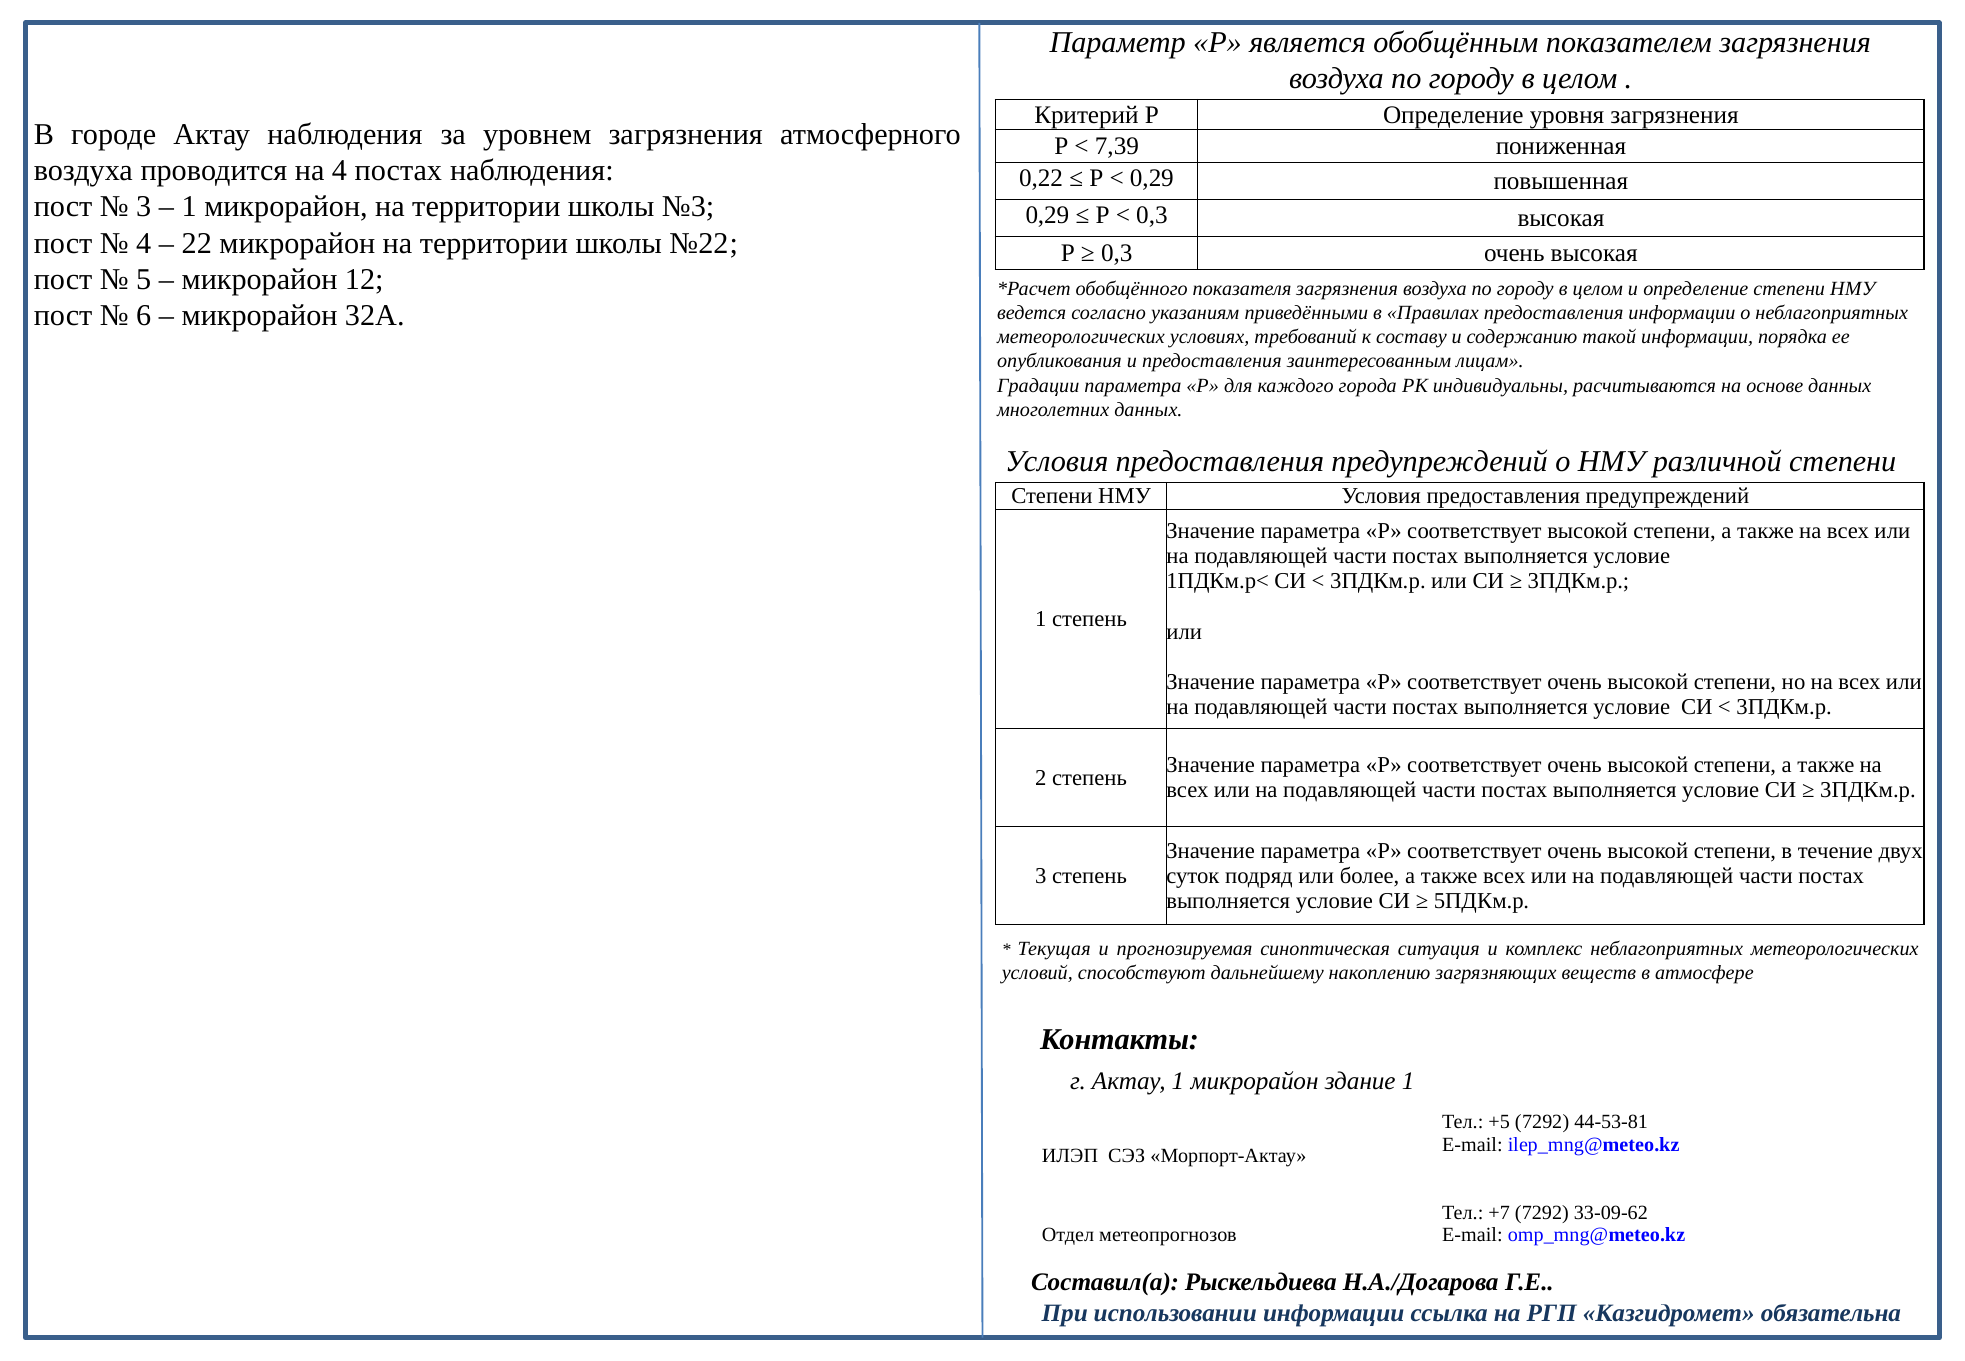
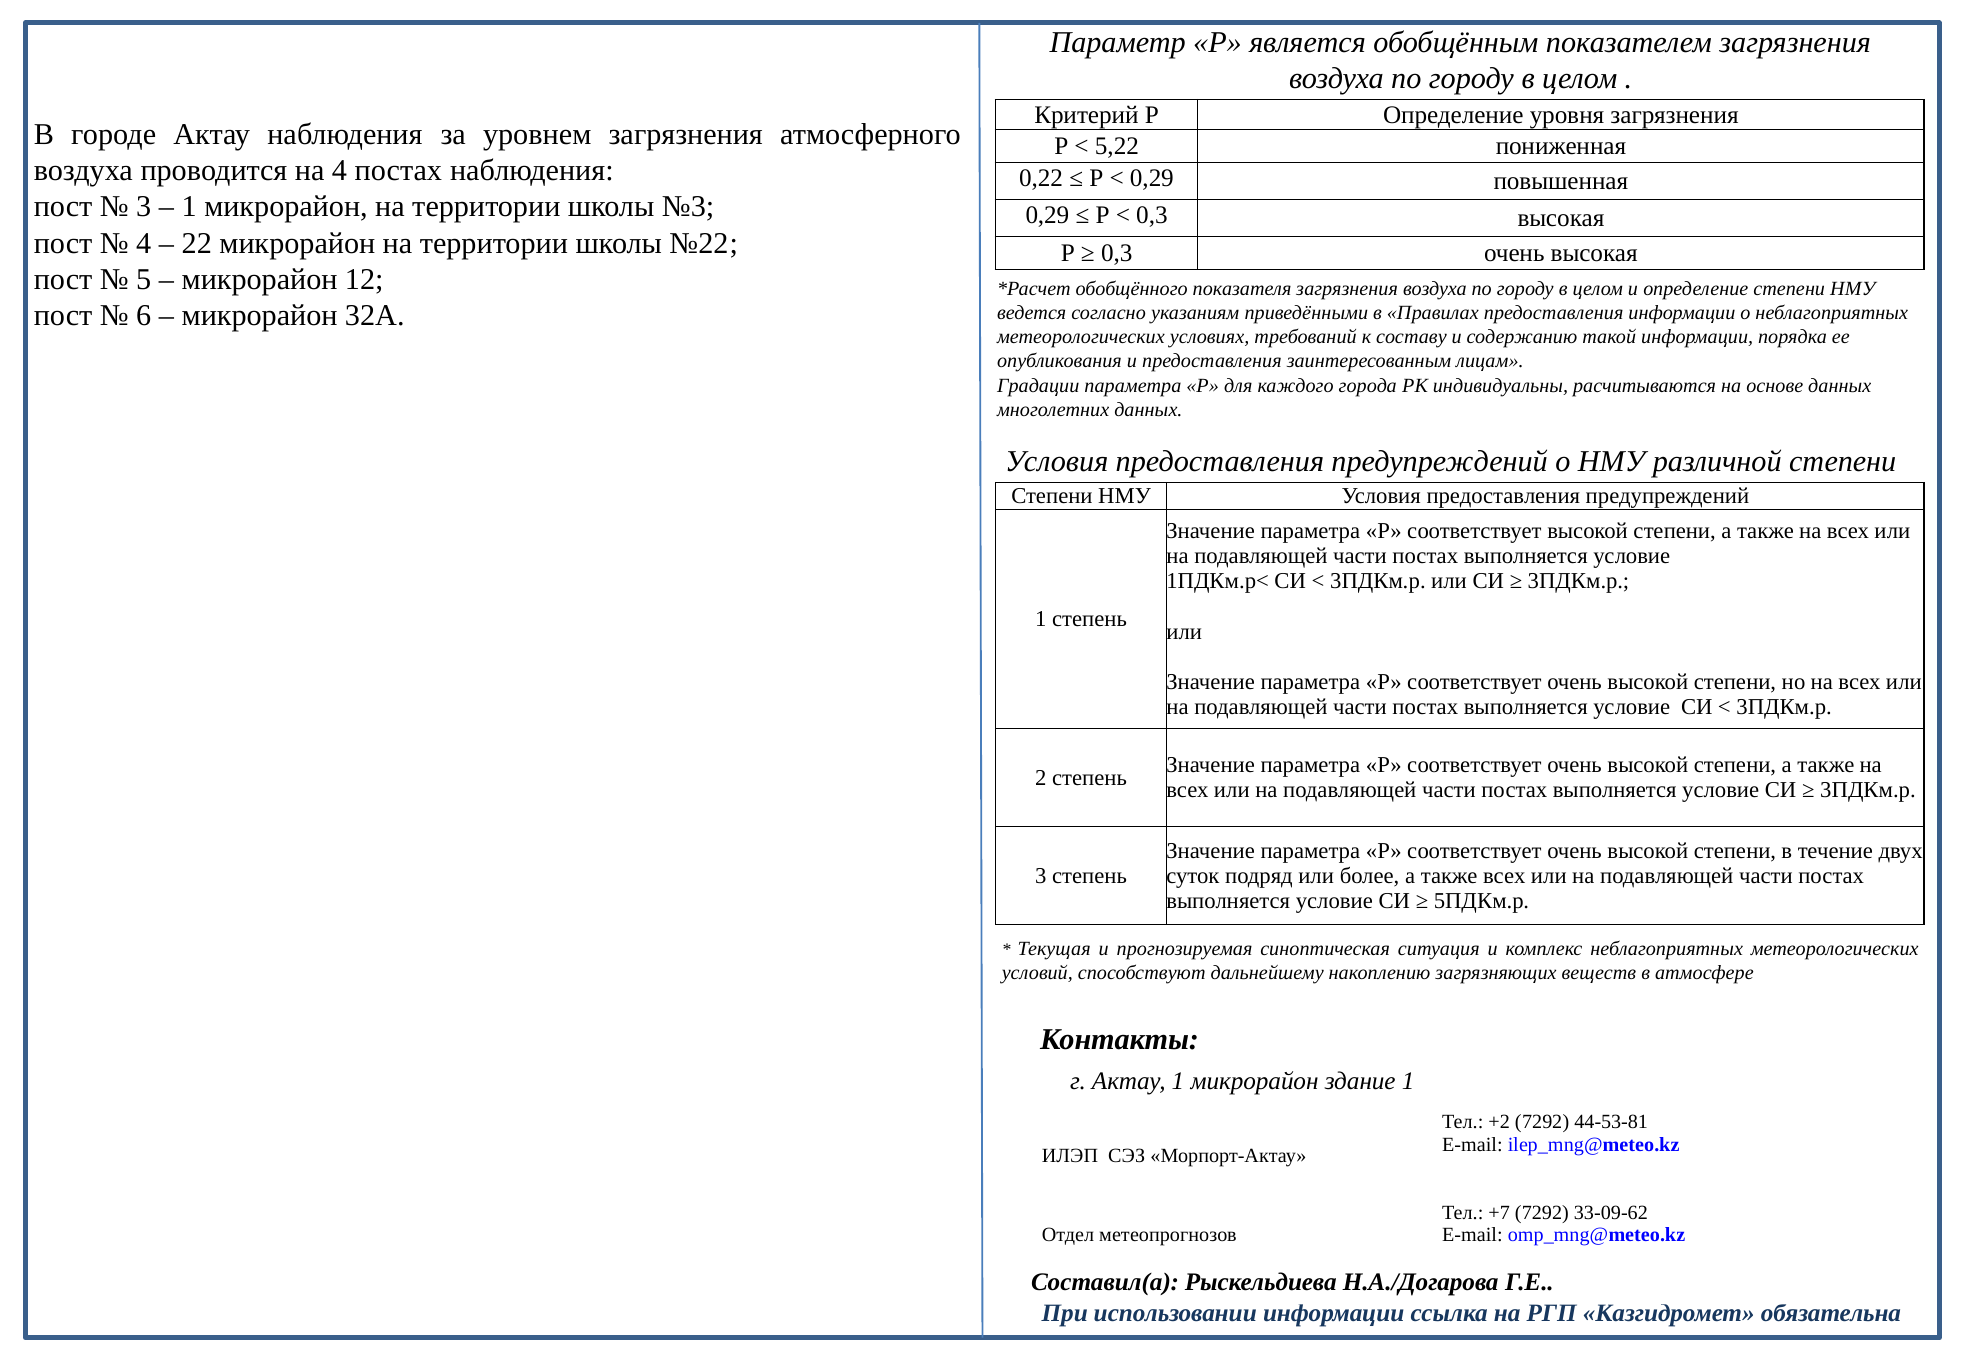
7,39: 7,39 -> 5,22
+5: +5 -> +2
